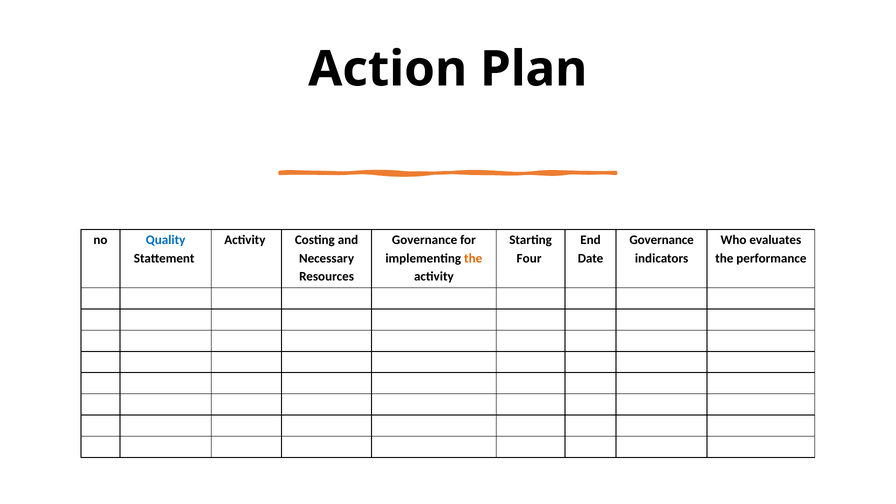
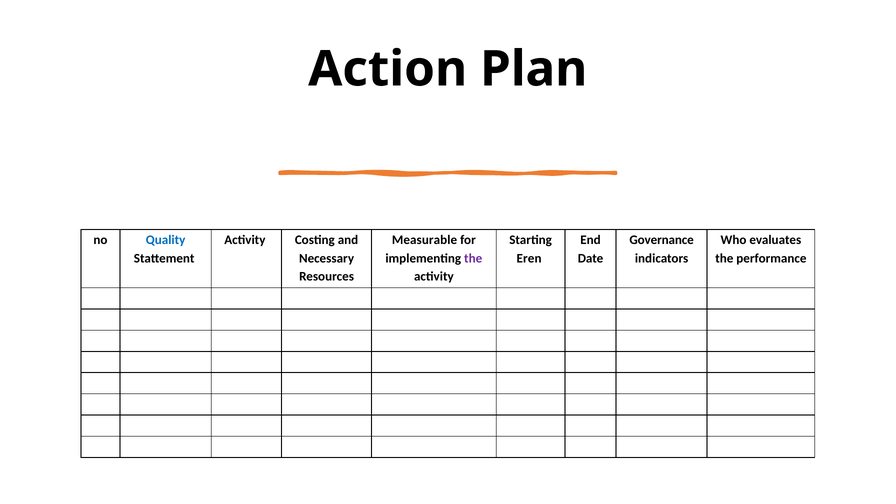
Governance at (425, 240): Governance -> Measurable
the at (473, 258) colour: orange -> purple
Four: Four -> Eren
